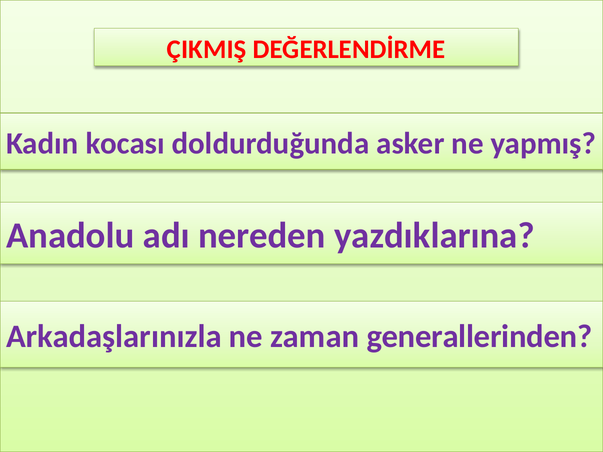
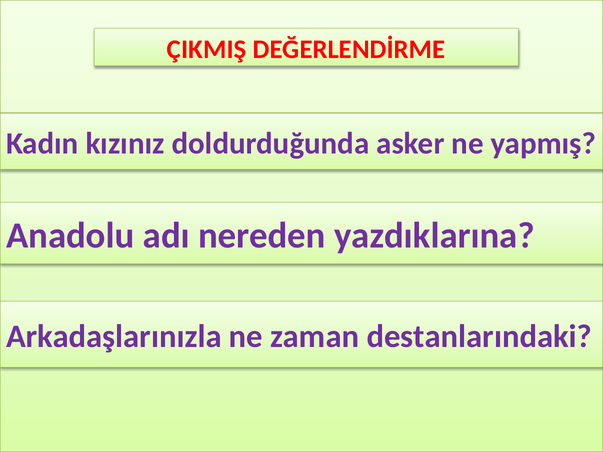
kocası: kocası -> kızınız
generallerinden: generallerinden -> destanlarındaki
